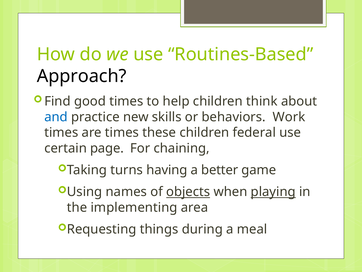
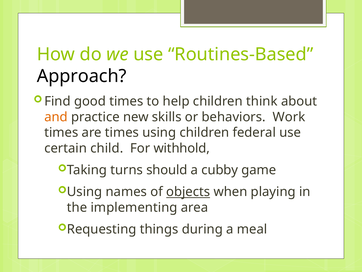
and colour: blue -> orange
times these: these -> using
page: page -> child
chaining: chaining -> withhold
having: having -> should
better: better -> cubby
playing underline: present -> none
